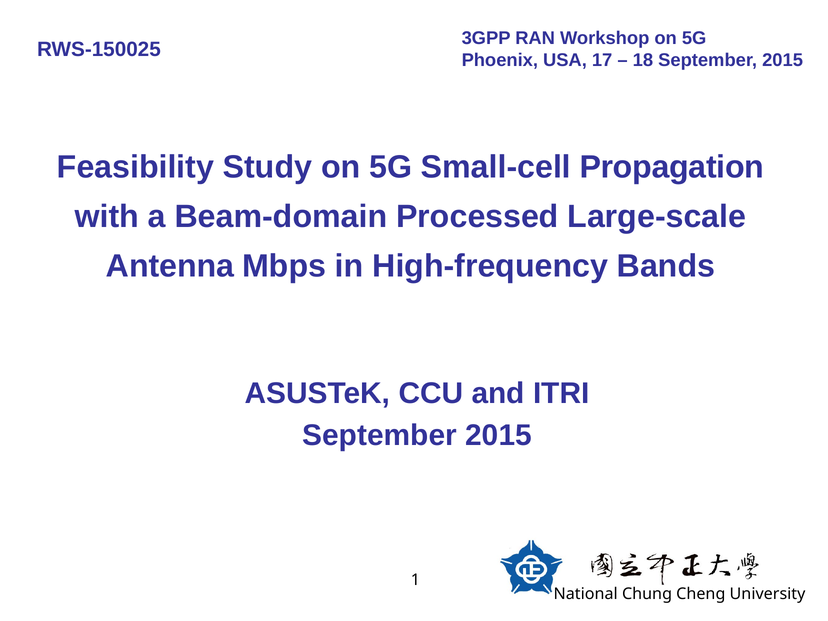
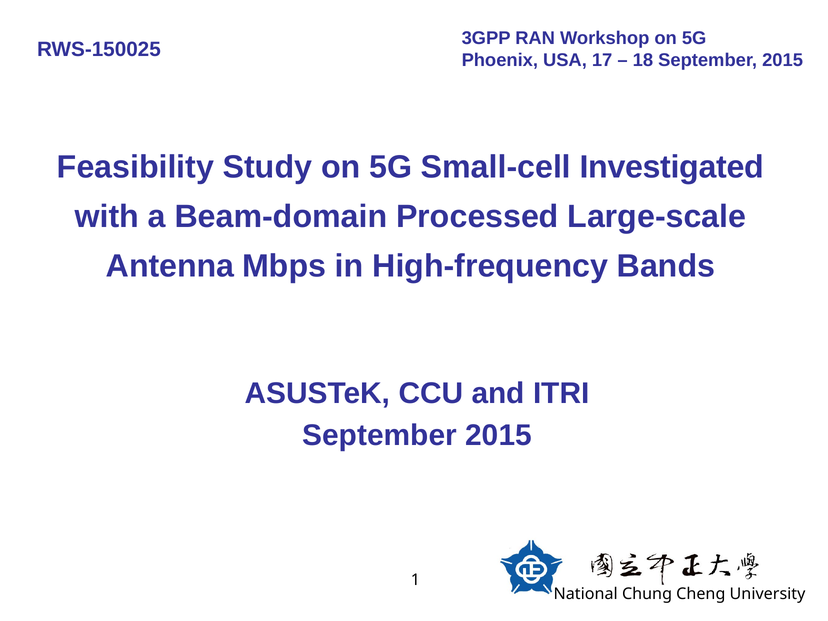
Propagation: Propagation -> Investigated
